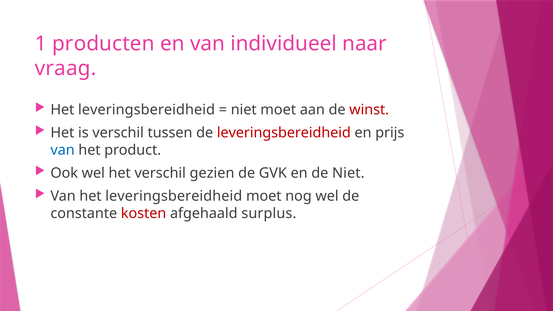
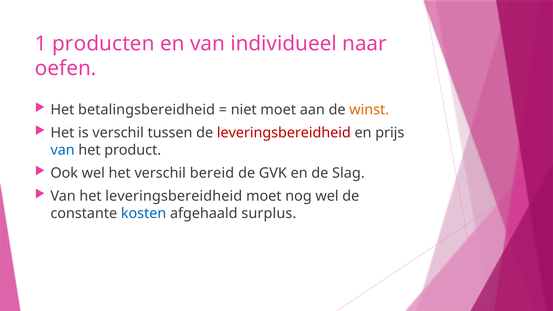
vraag: vraag -> oefen
leveringsbereidheid at (147, 110): leveringsbereidheid -> betalingsbereidheid
winst colour: red -> orange
gezien: gezien -> bereid
de Niet: Niet -> Slag
kosten colour: red -> blue
